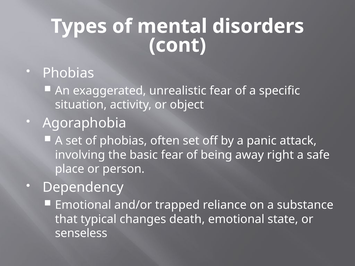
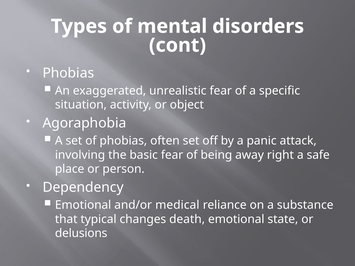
trapped: trapped -> medical
senseless: senseless -> delusions
